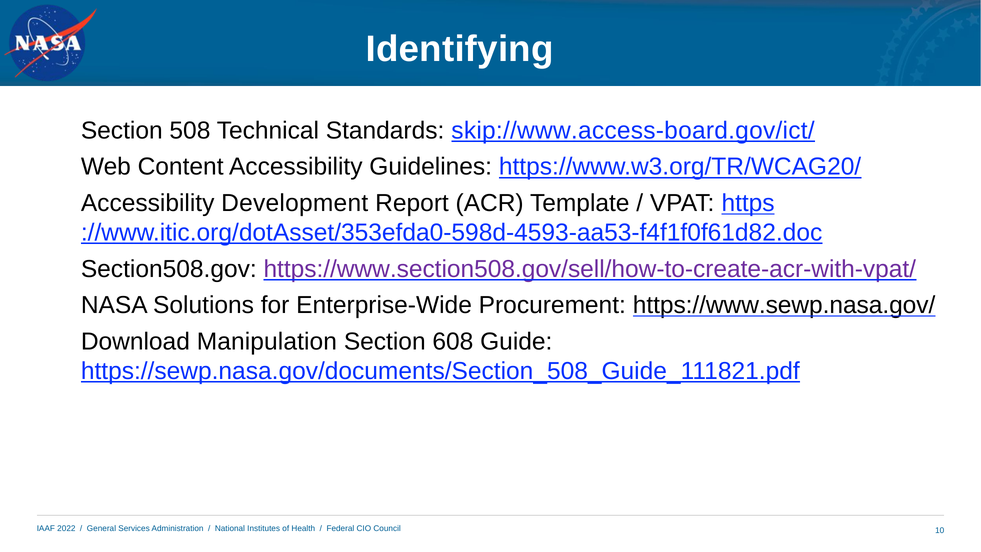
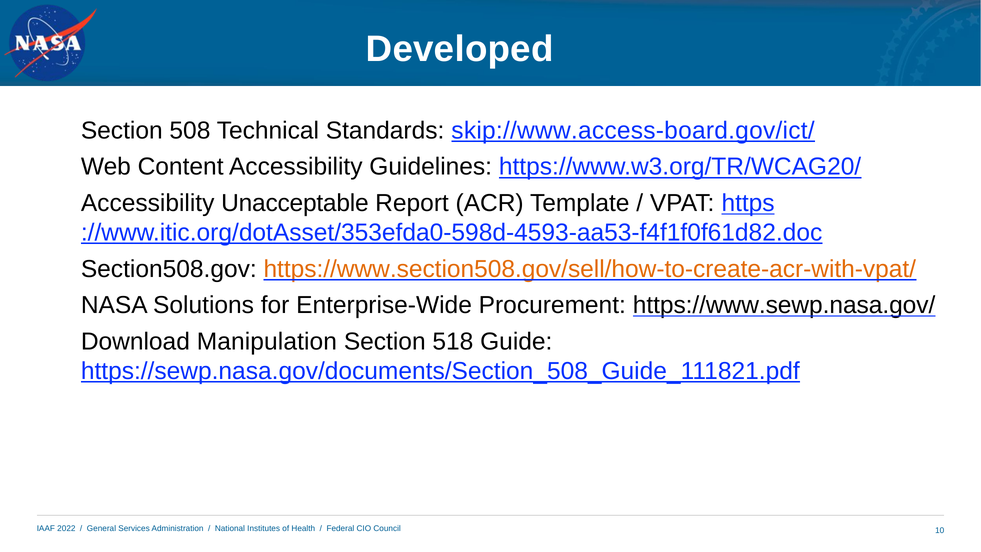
Identifying: Identifying -> Developed
Development: Development -> Unacceptable
https://www.section508.gov/sell/how-to-create-acr-with-vpat/ colour: purple -> orange
608: 608 -> 518
